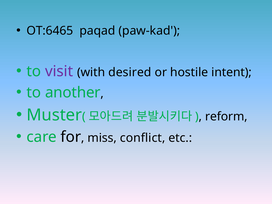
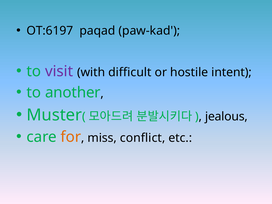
OT:6465: OT:6465 -> OT:6197
desired: desired -> difficult
reform: reform -> jealous
for colour: black -> orange
